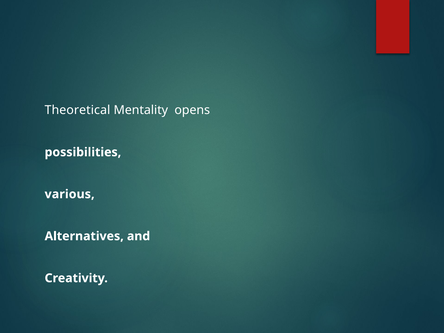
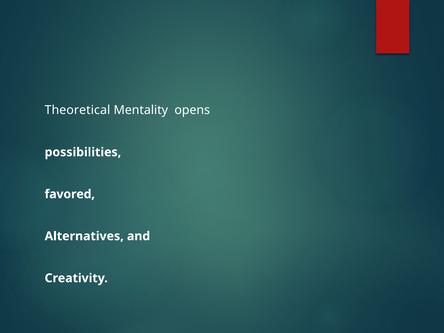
various: various -> favored
